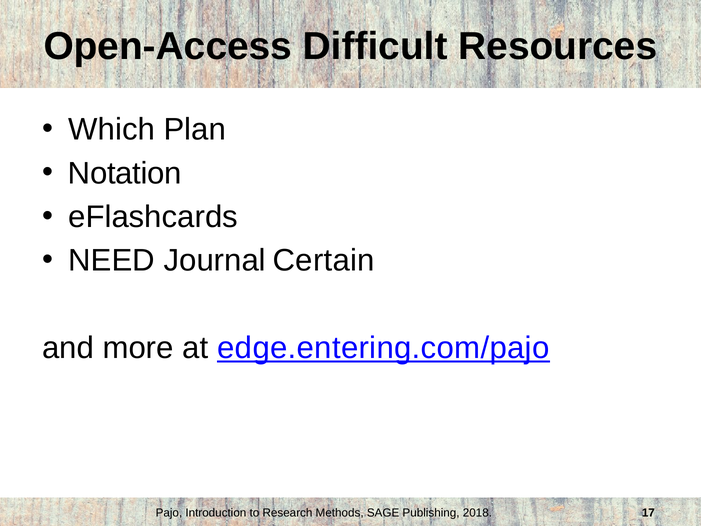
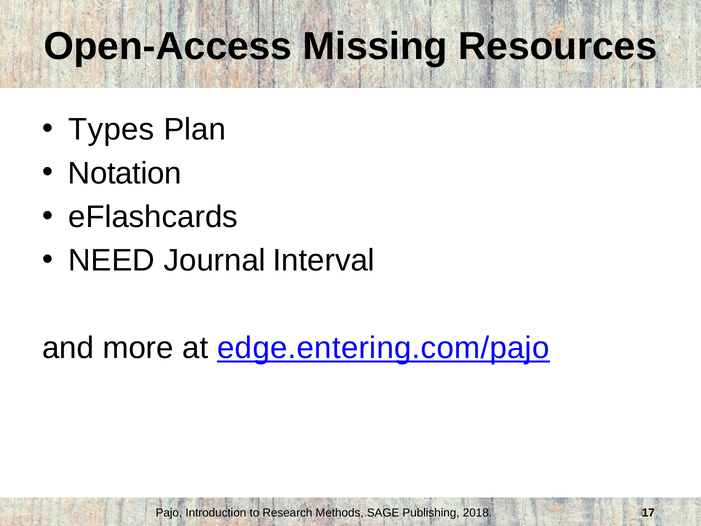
Difficult: Difficult -> Missing
Which: Which -> Types
Certain: Certain -> Interval
